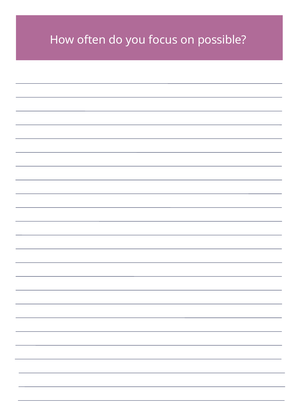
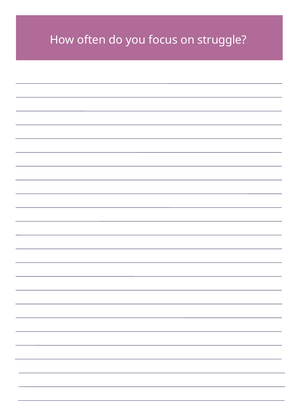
possible: possible -> struggle
